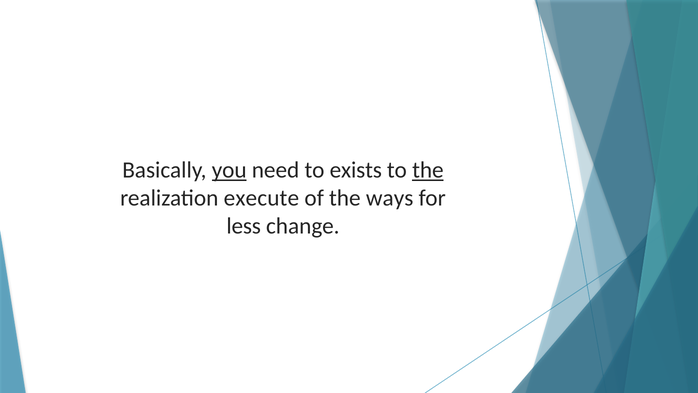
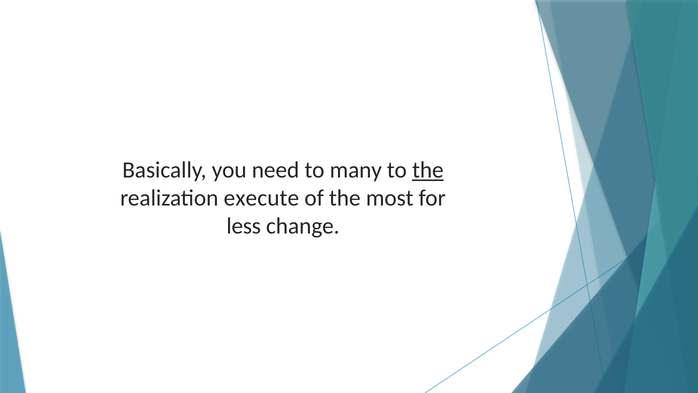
you underline: present -> none
exists: exists -> many
ways: ways -> most
